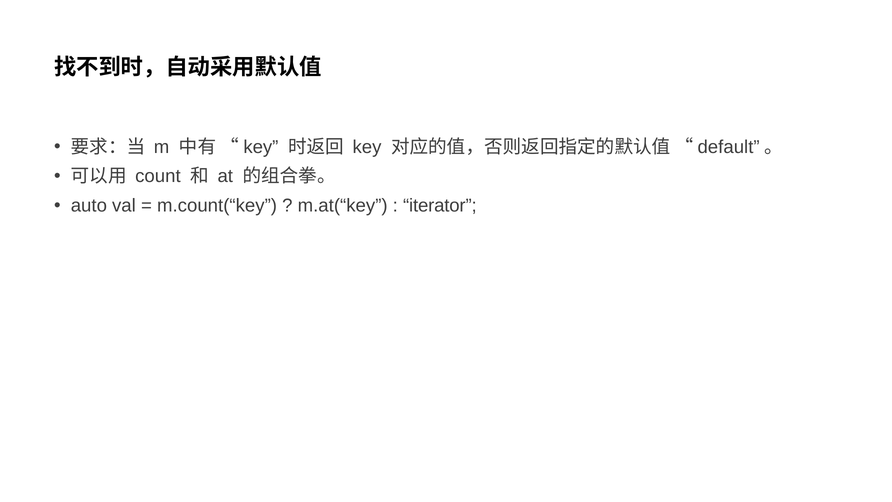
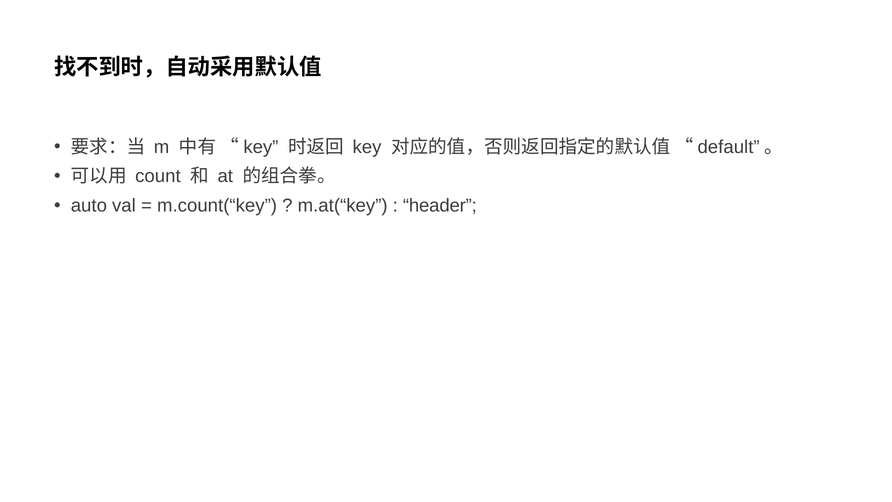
iterator: iterator -> header
